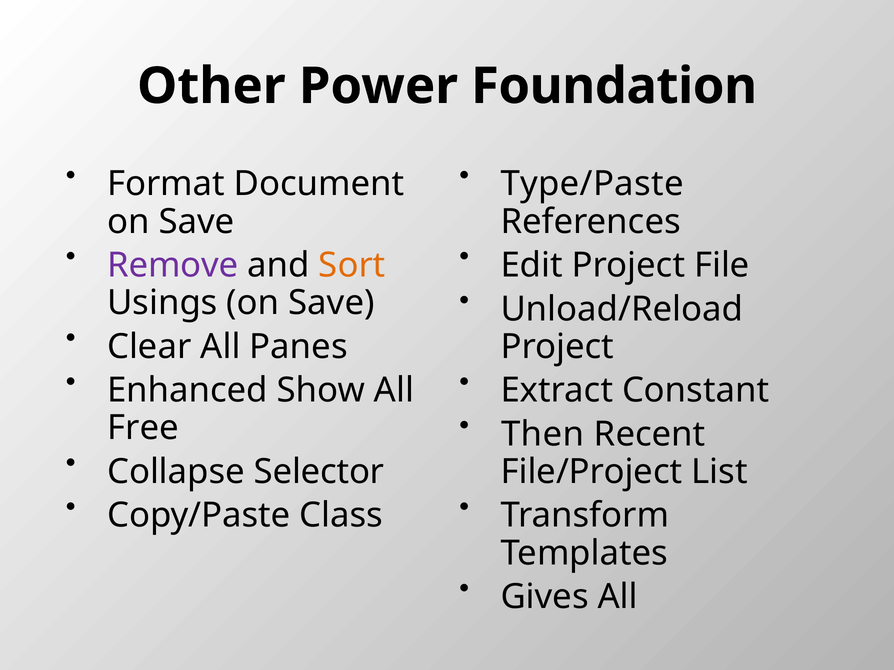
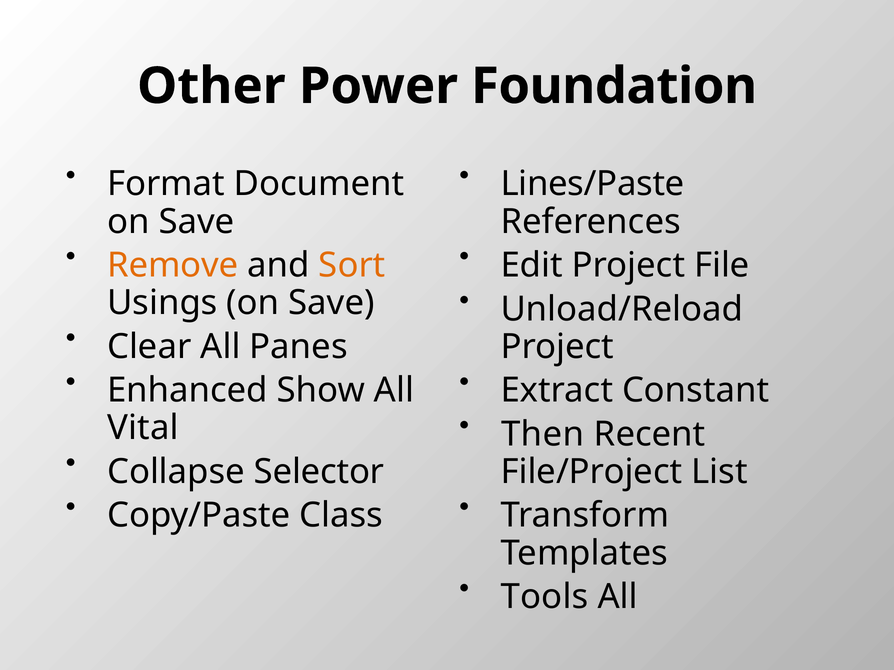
Type/Paste: Type/Paste -> Lines/Paste
Remove colour: purple -> orange
Free: Free -> Vital
Gives: Gives -> Tools
